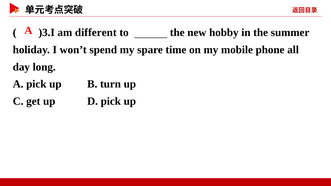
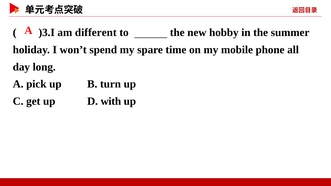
D pick: pick -> with
